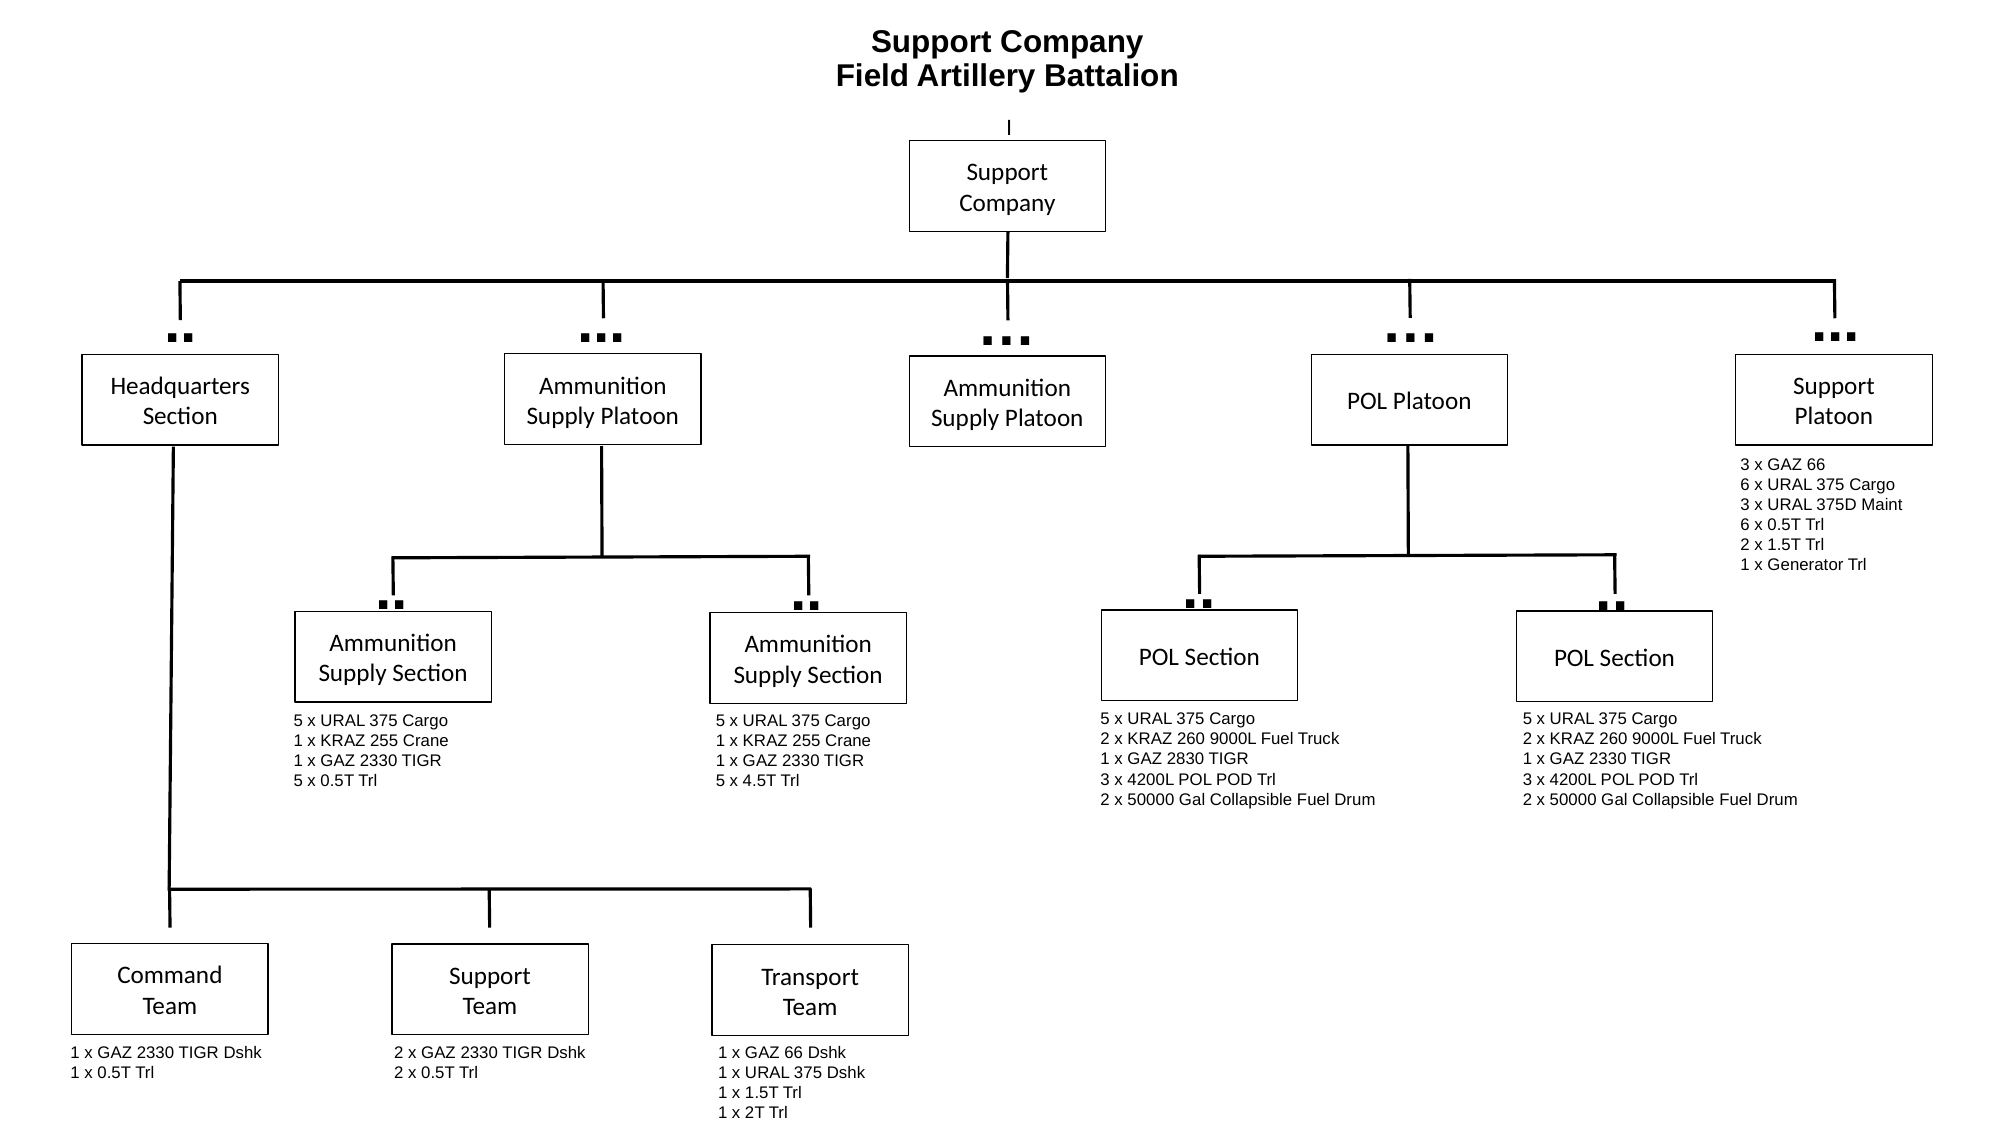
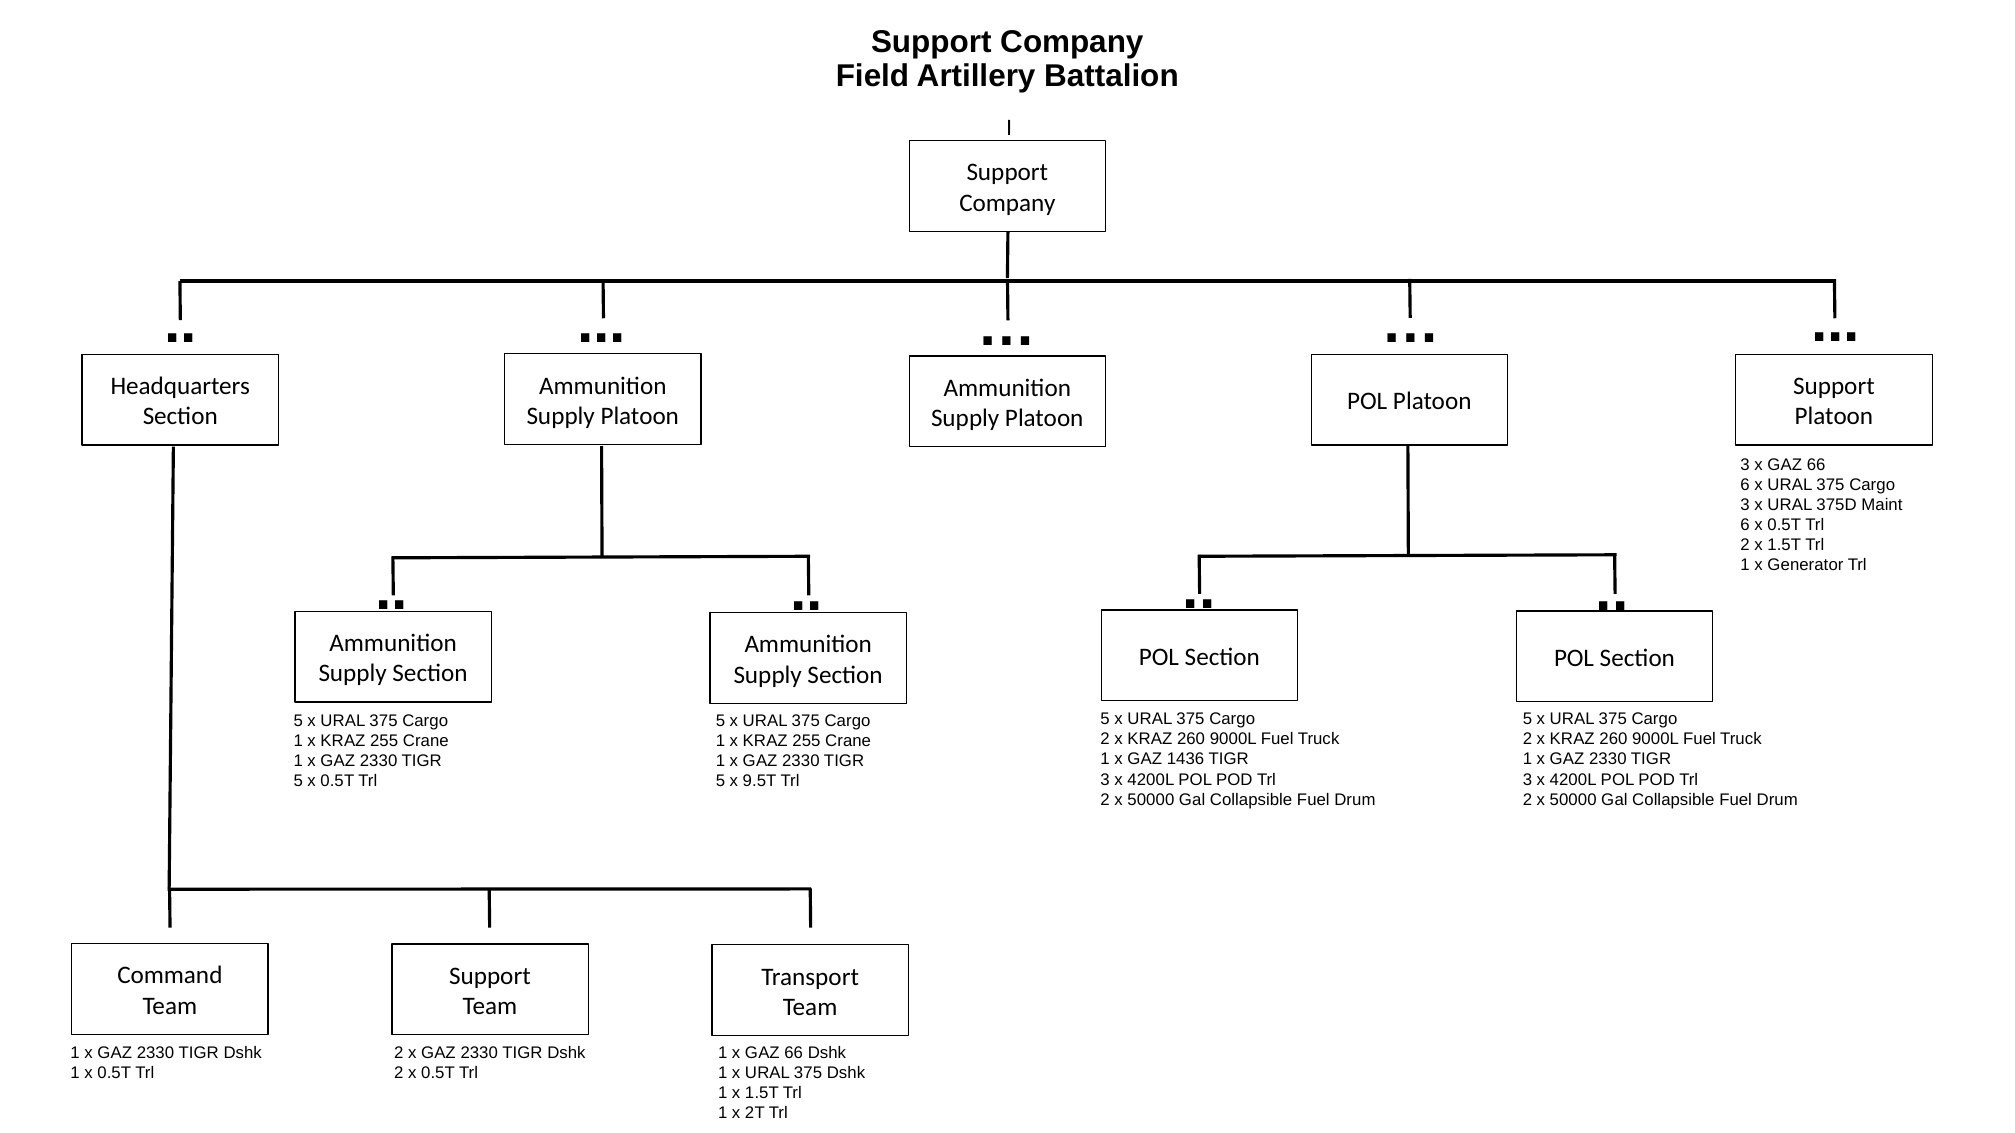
2830: 2830 -> 1436
4.5T: 4.5T -> 9.5T
